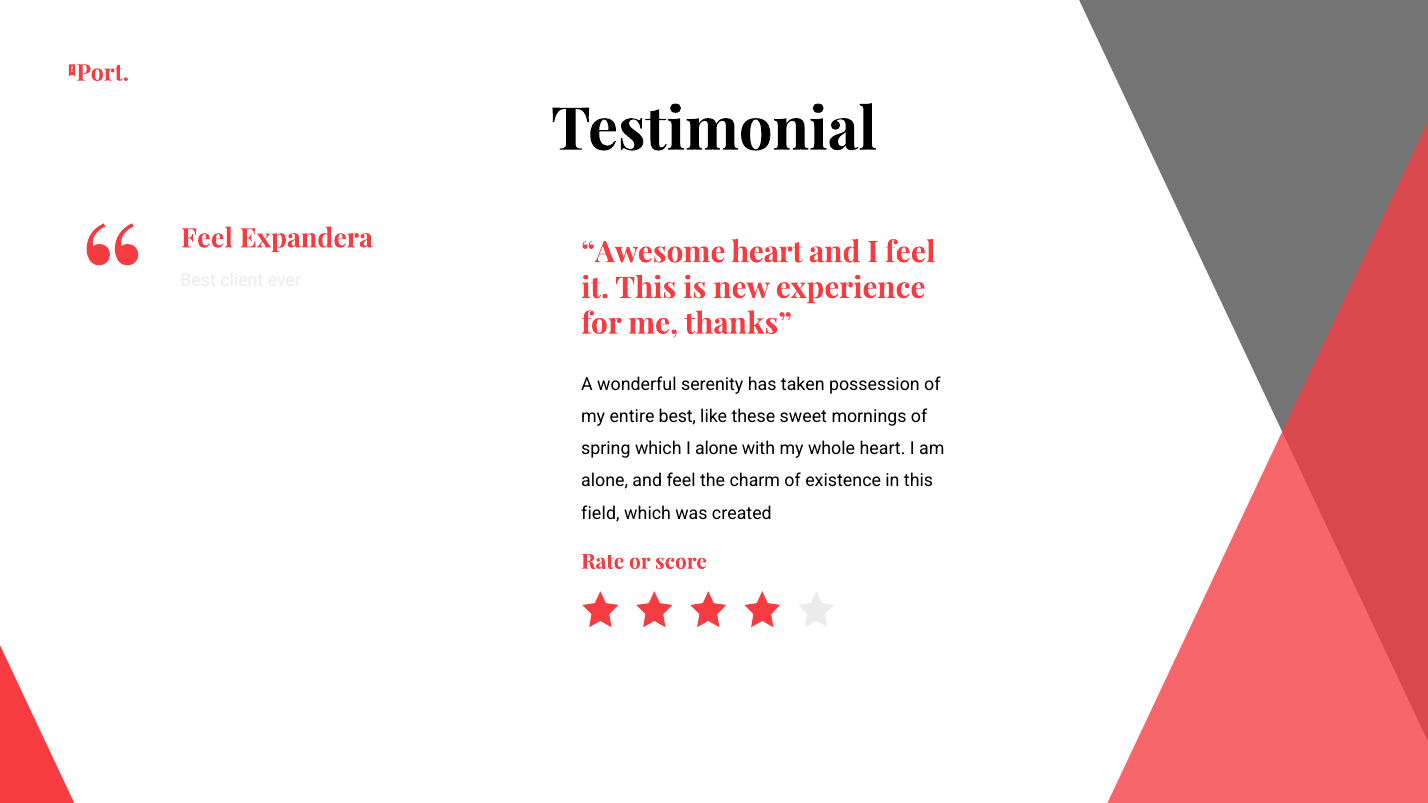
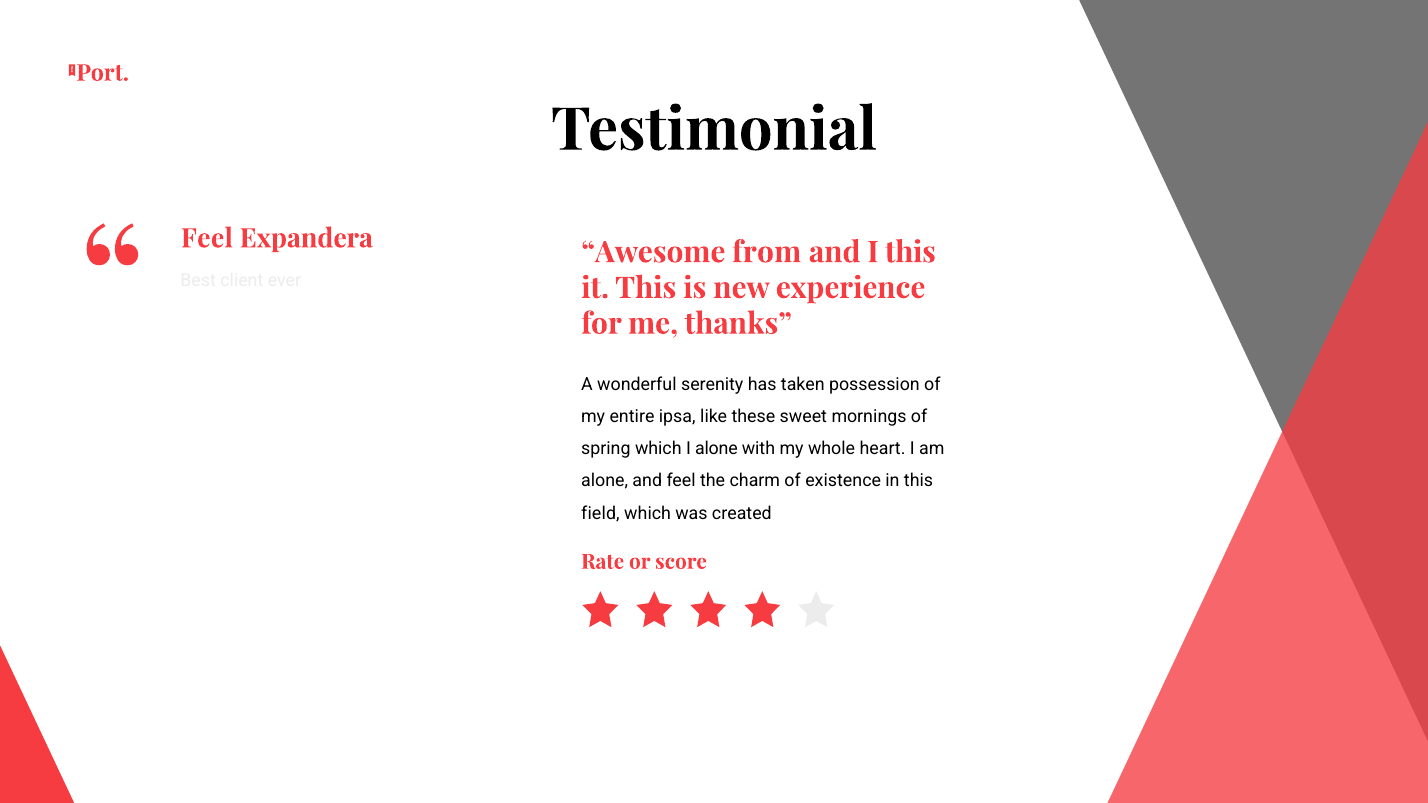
Awesome heart: heart -> from
I feel: feel -> this
entire best: best -> ipsa
